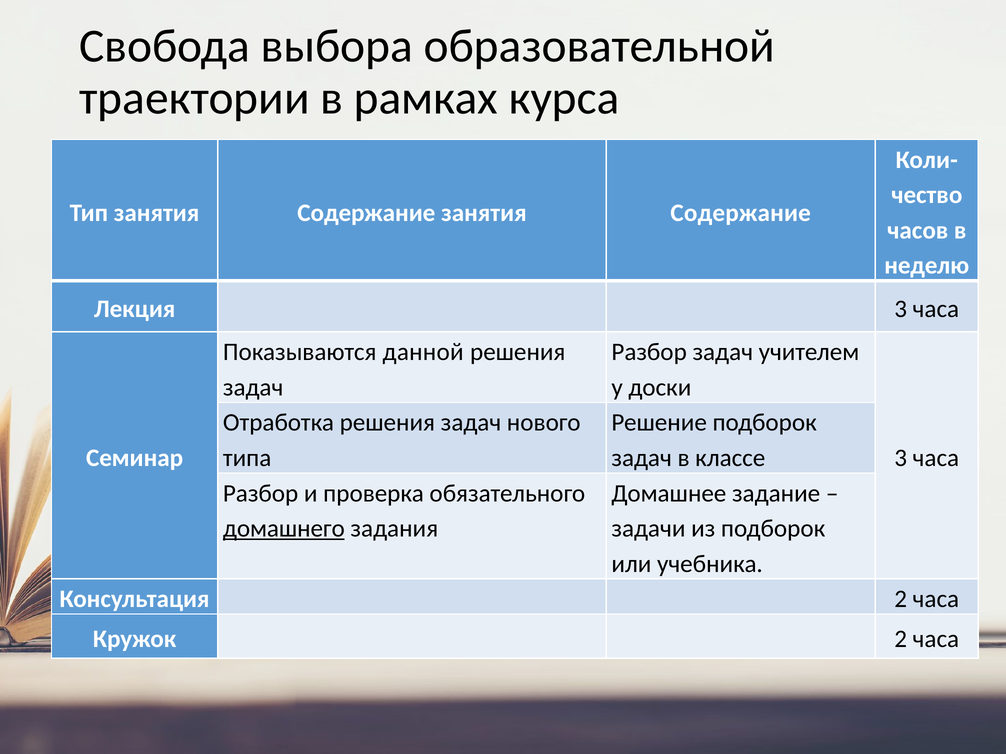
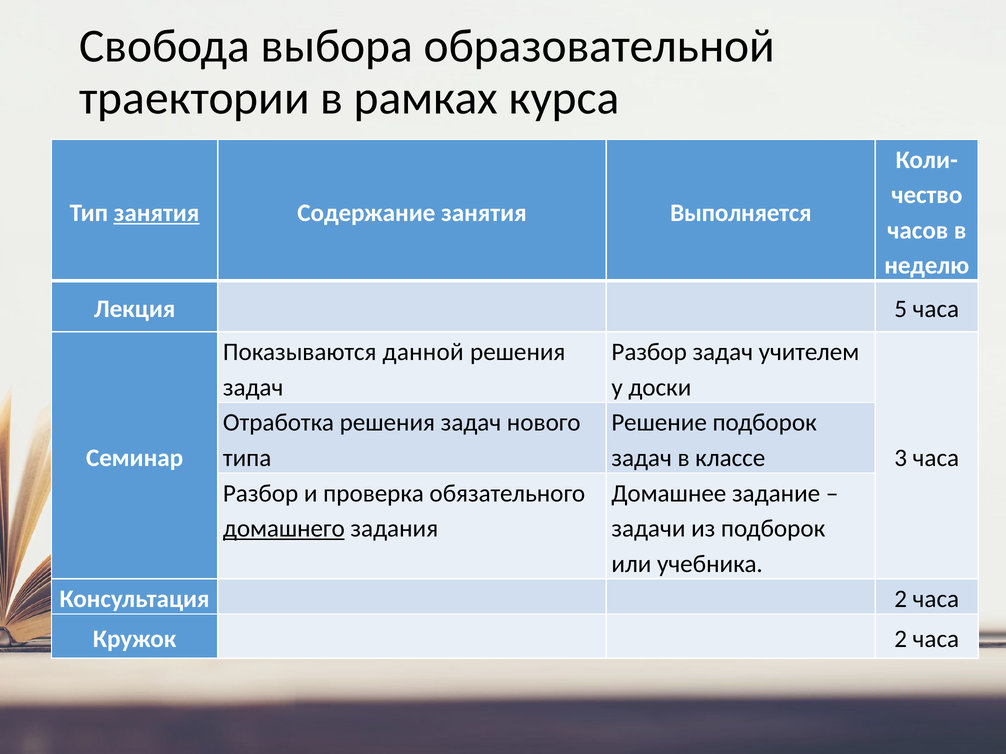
занятия at (157, 213) underline: none -> present
Содержание занятия Содержание: Содержание -> Выполняется
Лекция 3: 3 -> 5
